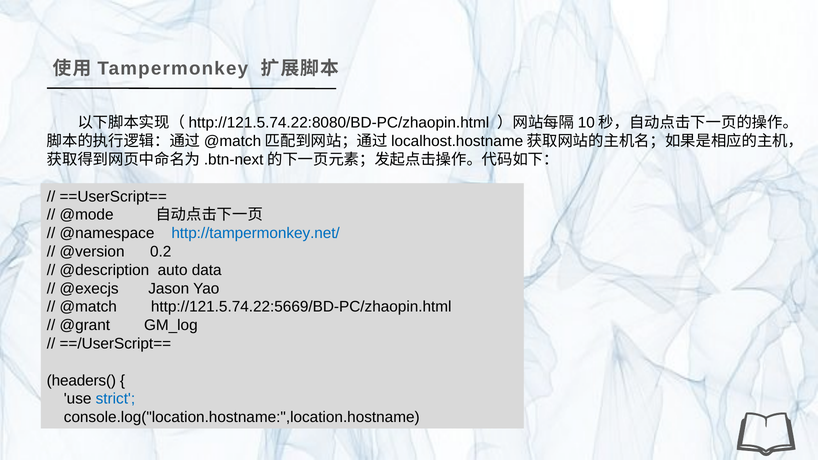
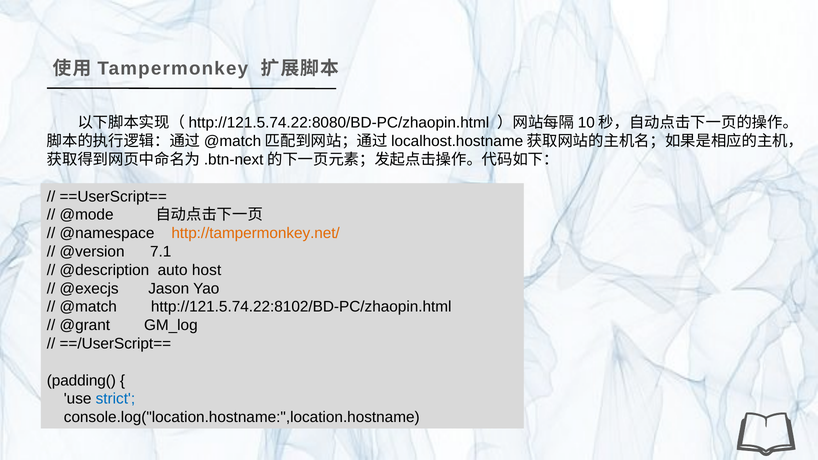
http://tampermonkey.net/ colour: blue -> orange
0.2: 0.2 -> 7.1
data: data -> host
http://121.5.74.22:5669/BD-PC/zhaopin.html: http://121.5.74.22:5669/BD-PC/zhaopin.html -> http://121.5.74.22:8102/BD-PC/zhaopin.html
headers(: headers( -> padding(
